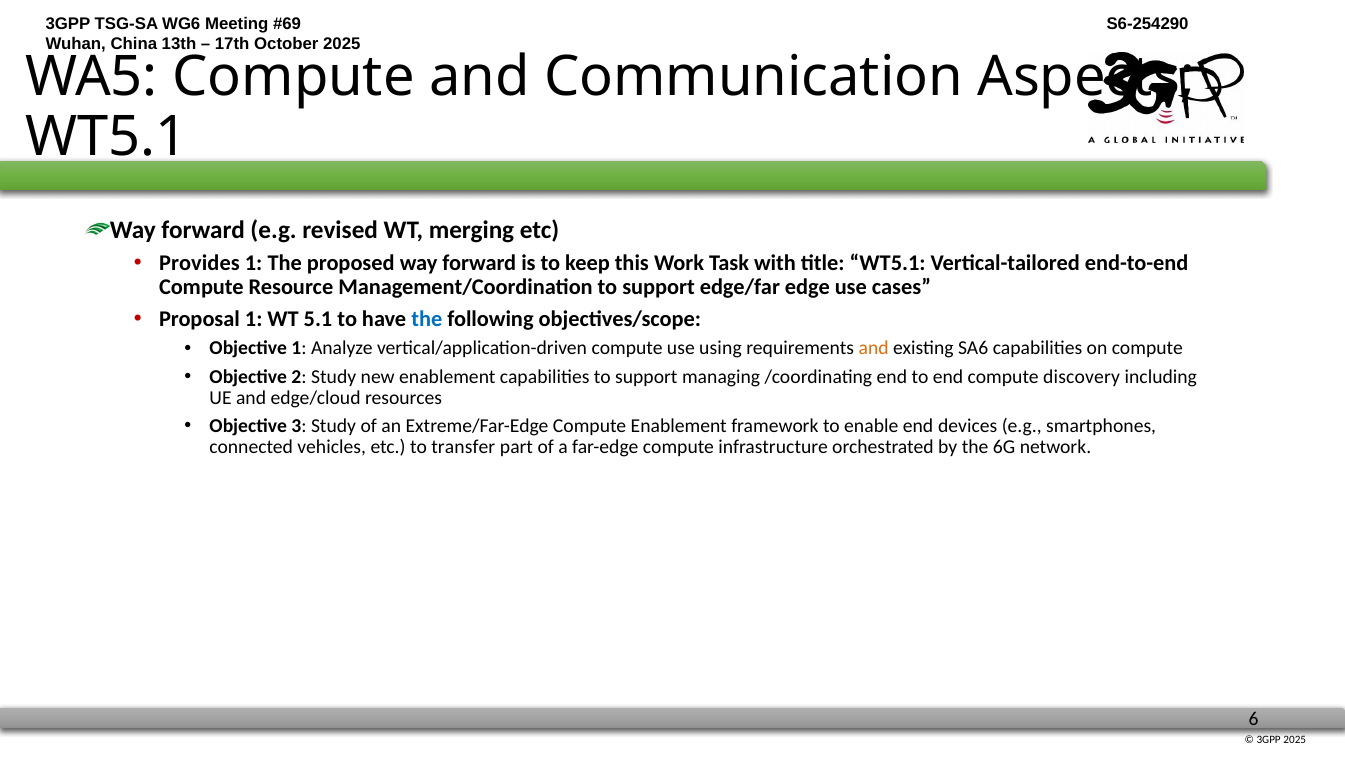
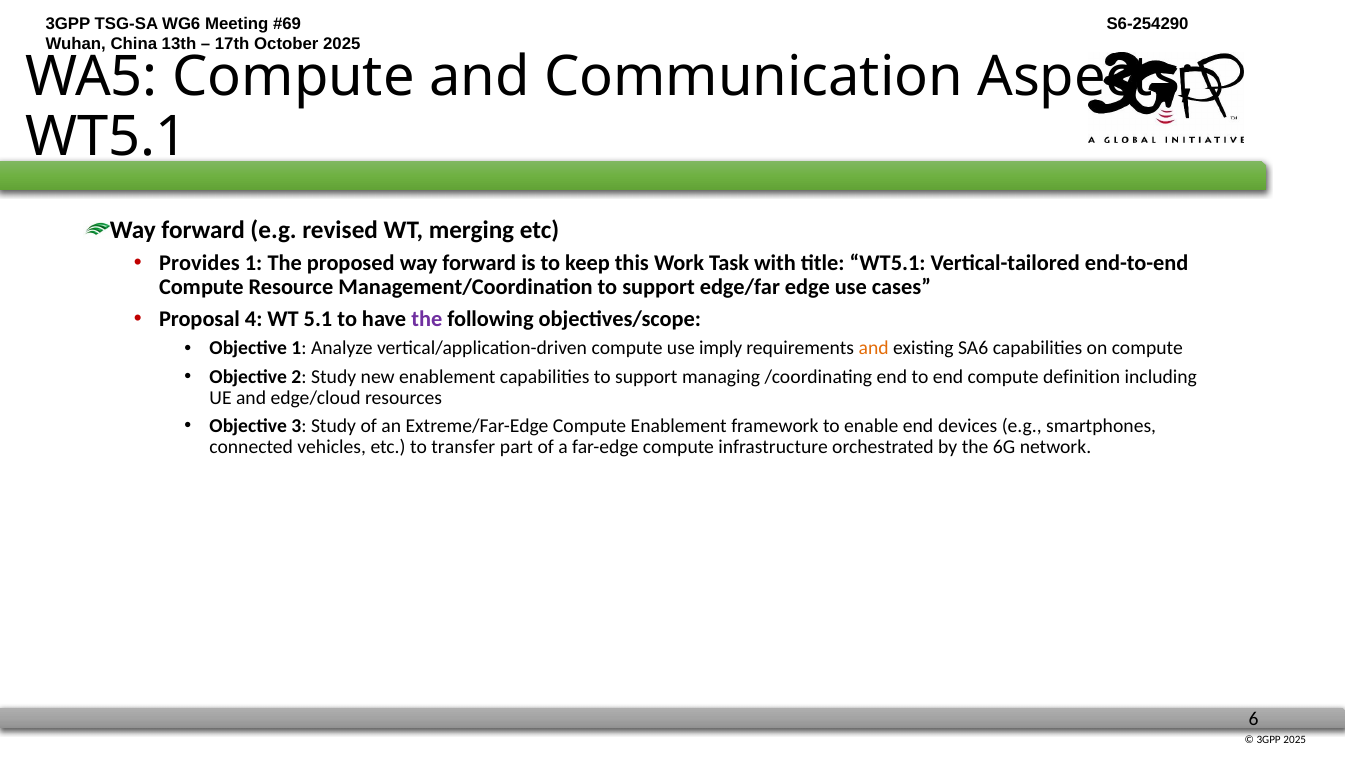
Proposal 1: 1 -> 4
the at (427, 319) colour: blue -> purple
using: using -> imply
discovery: discovery -> definition
